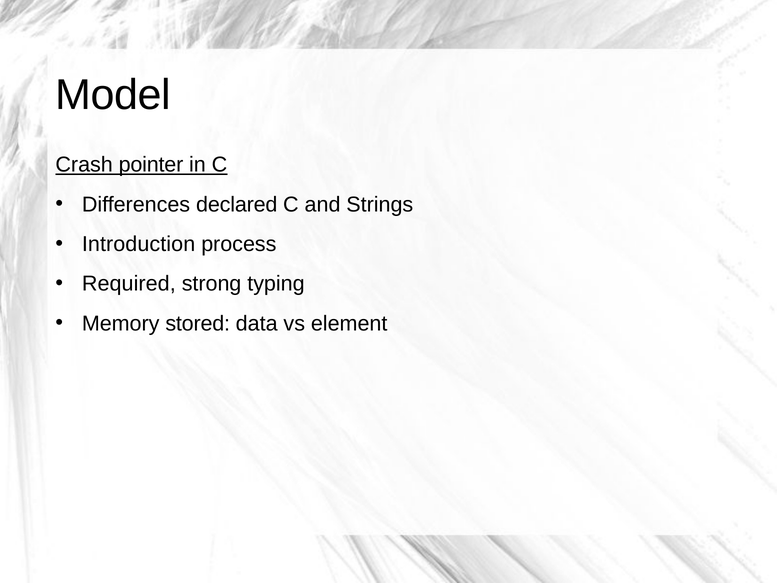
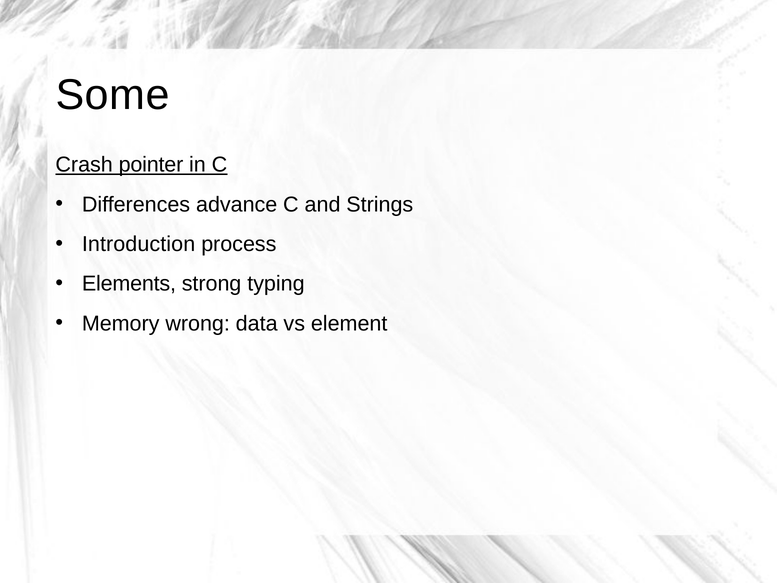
Model: Model -> Some
declared: declared -> advance
Required: Required -> Elements
stored: stored -> wrong
